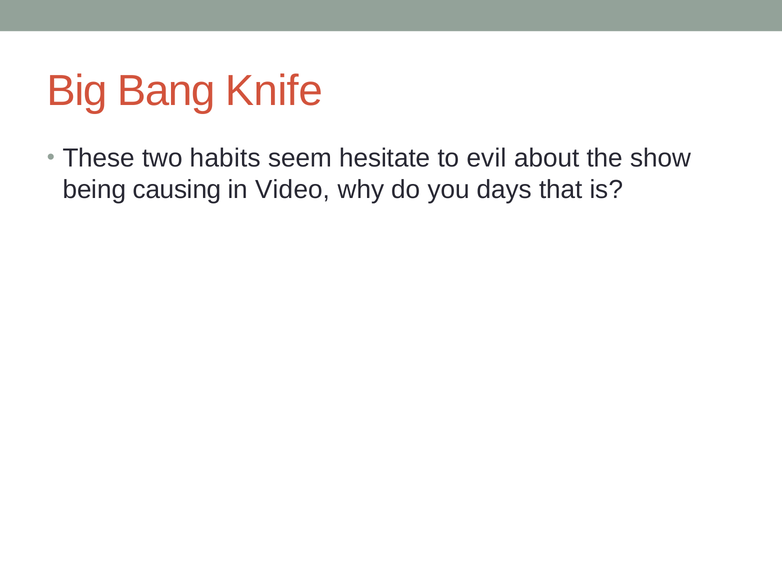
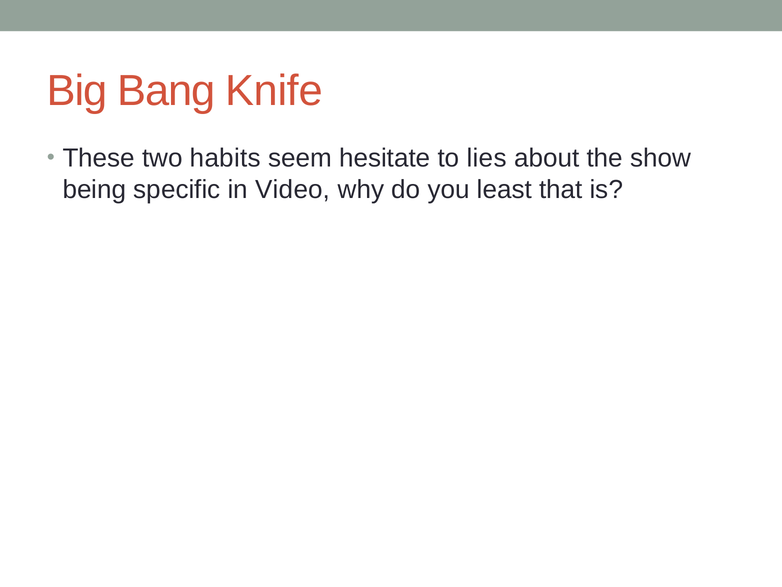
evil: evil -> lies
causing: causing -> specific
days: days -> least
